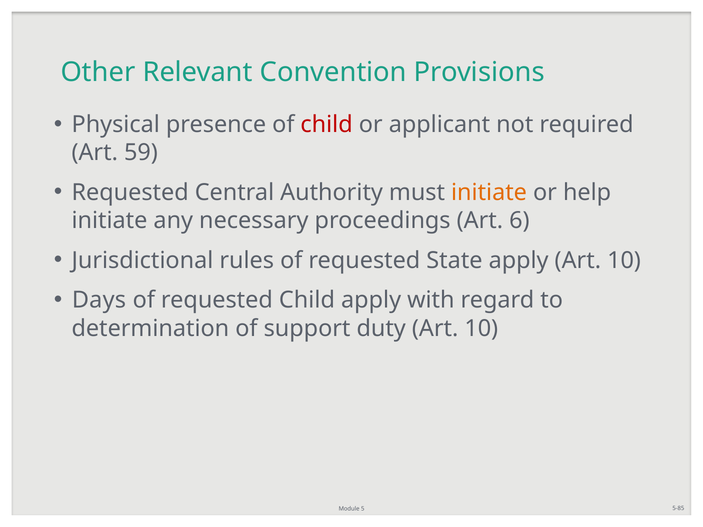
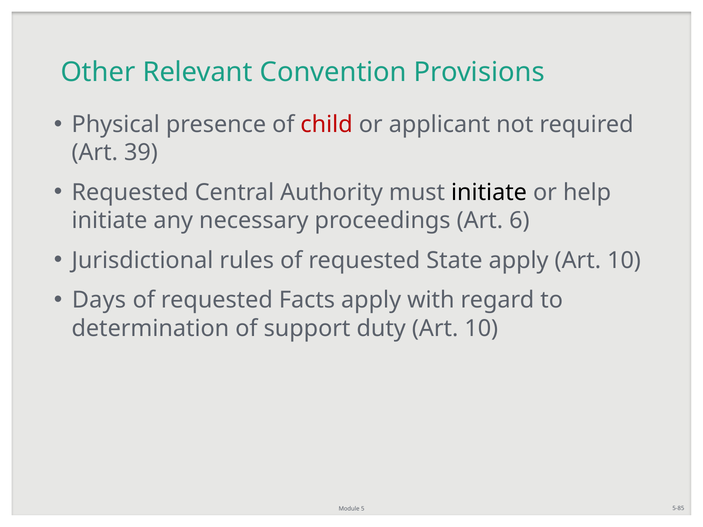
59: 59 -> 39
initiate at (489, 193) colour: orange -> black
requested Child: Child -> Facts
